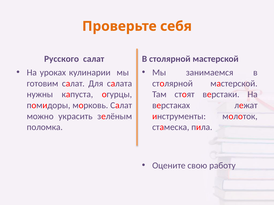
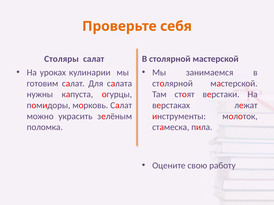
Русского: Русского -> Столяры
